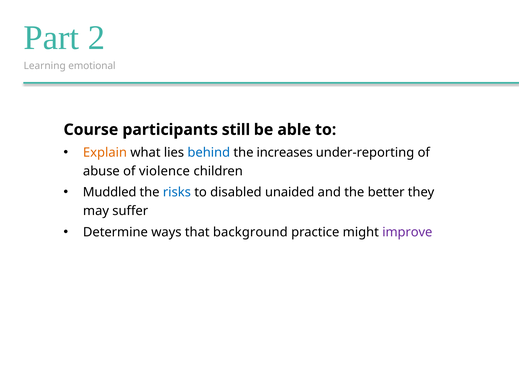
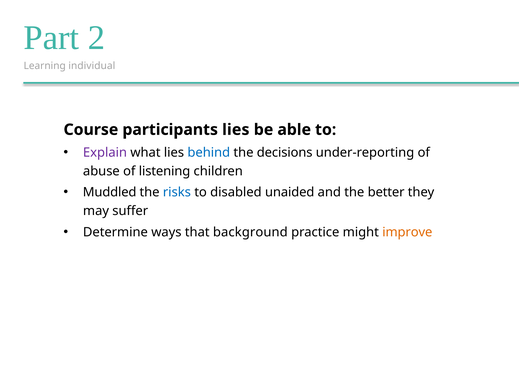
emotional: emotional -> individual
participants still: still -> lies
Explain colour: orange -> purple
increases: increases -> decisions
violence: violence -> listening
improve colour: purple -> orange
